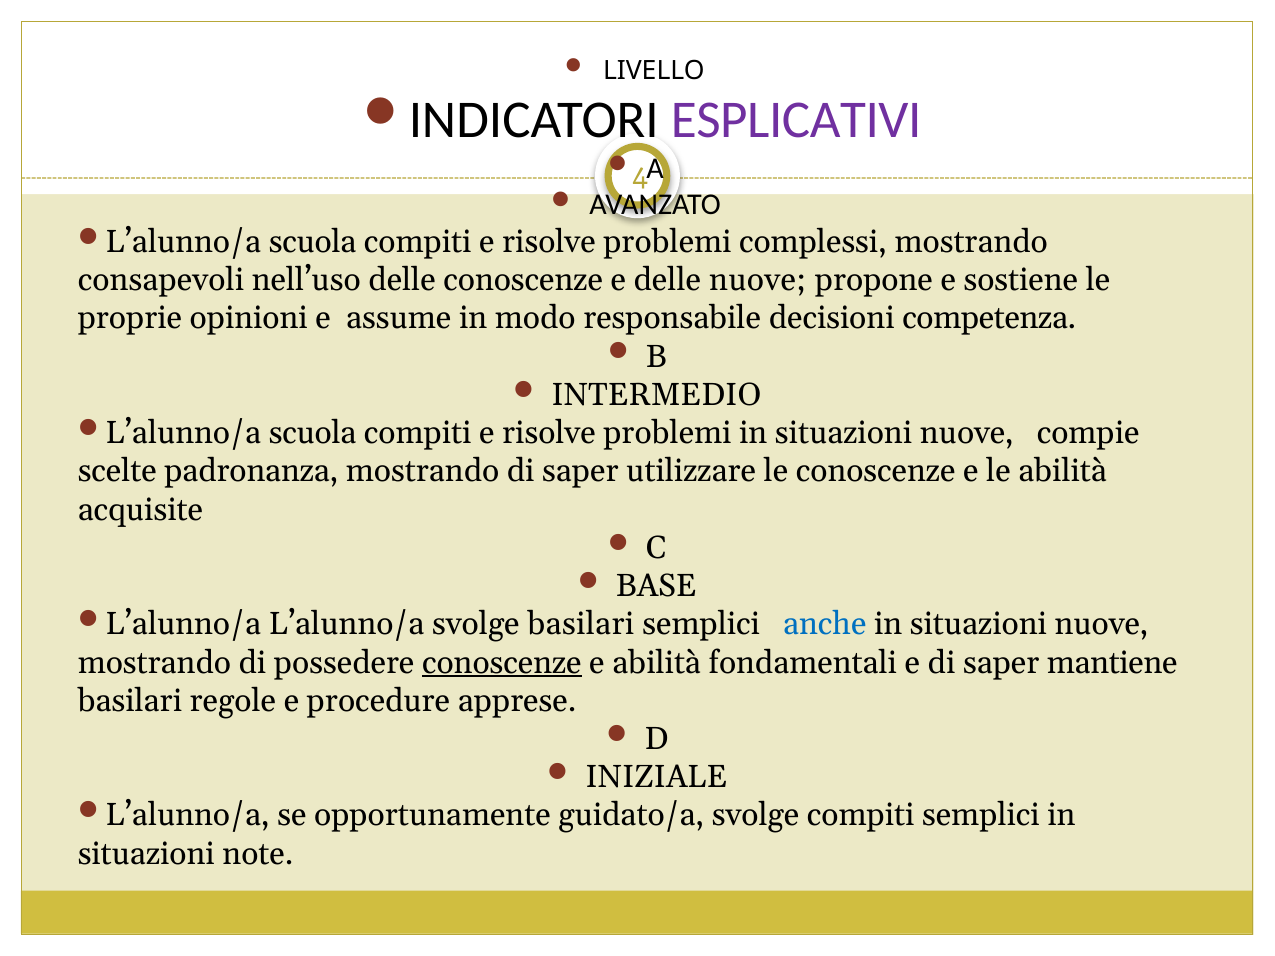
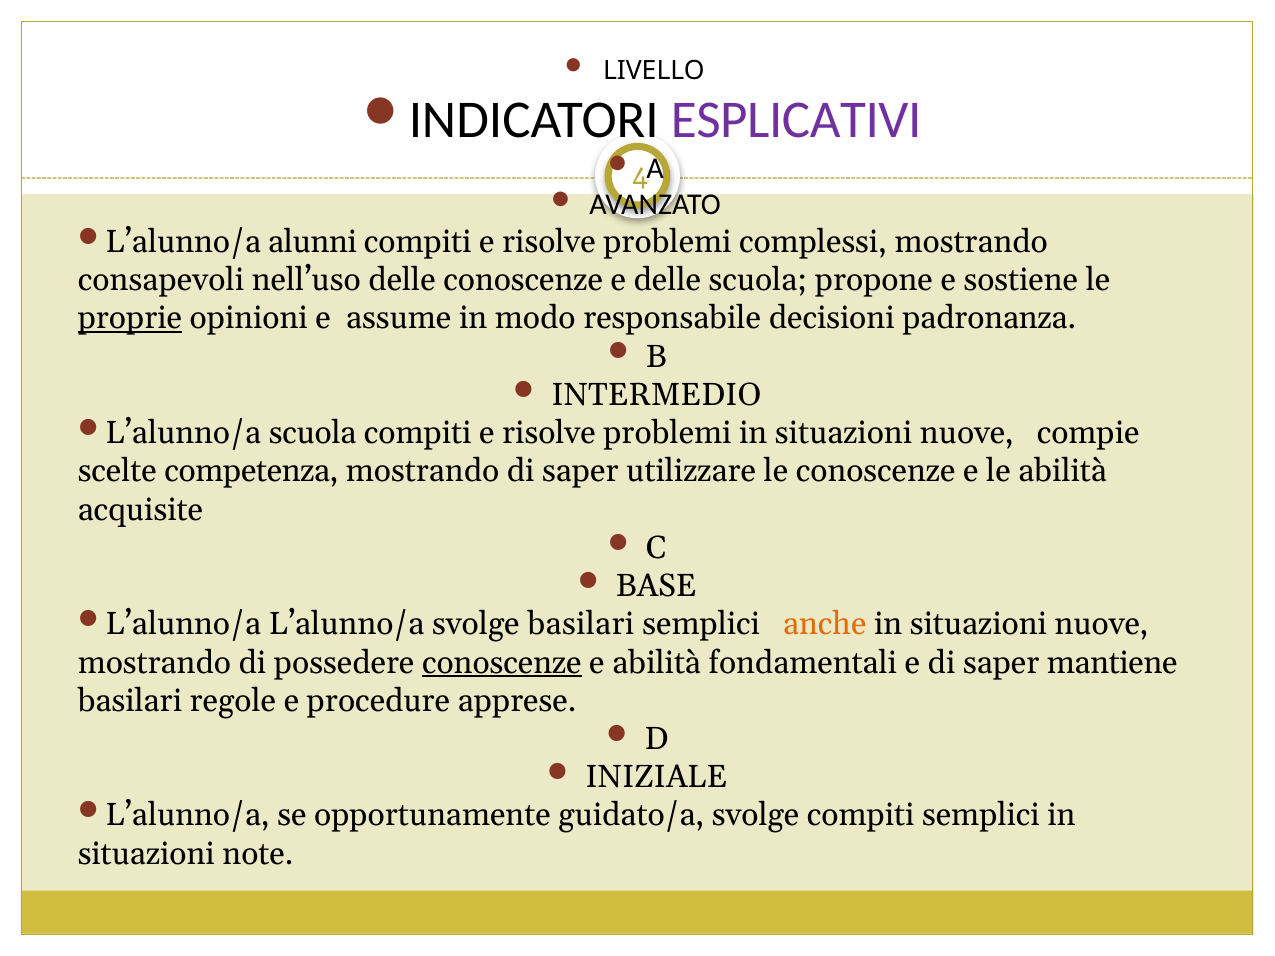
scuola at (313, 242): scuola -> alunni
delle nuove: nuove -> scuola
proprie underline: none -> present
competenza: competenza -> padronanza
padronanza: padronanza -> competenza
anche colour: blue -> orange
